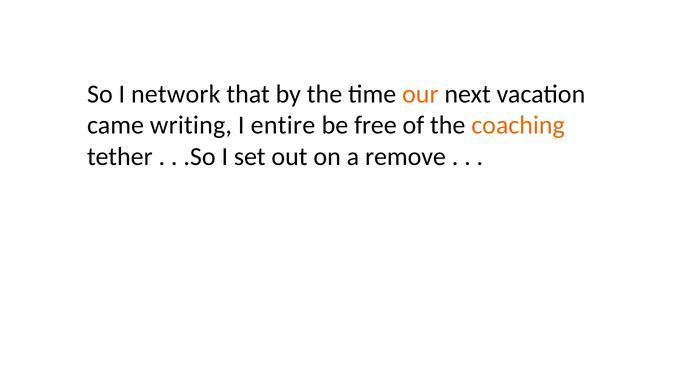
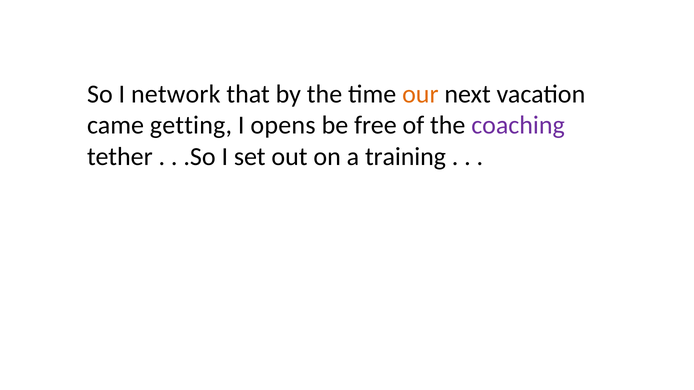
writing: writing -> getting
entire: entire -> opens
coaching colour: orange -> purple
remove: remove -> training
